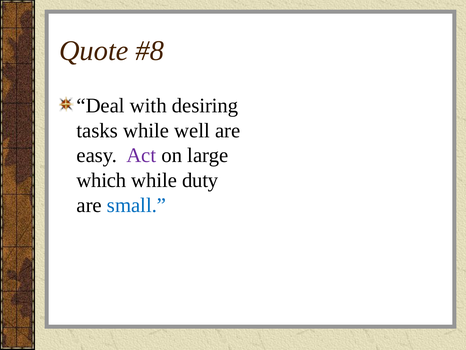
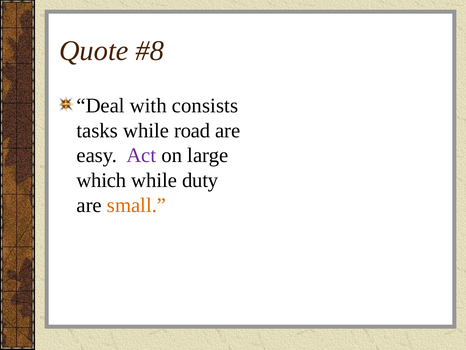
desiring: desiring -> consists
well: well -> road
small colour: blue -> orange
